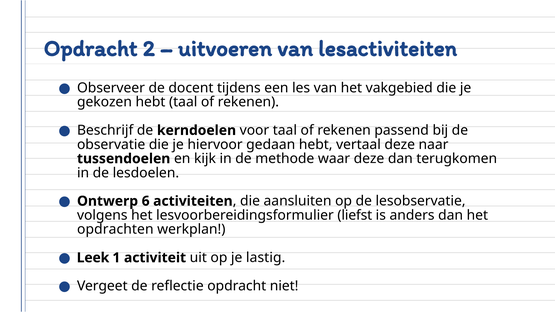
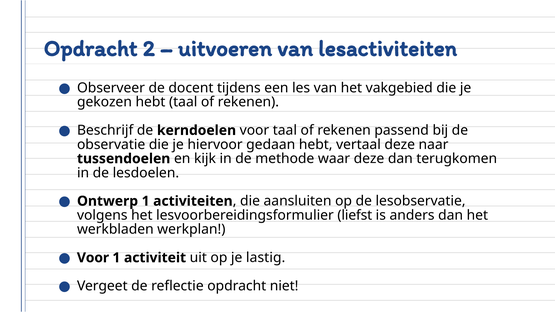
Ontwerp 6: 6 -> 1
opdrachten: opdrachten -> werkbladen
Leek at (93, 258): Leek -> Voor
